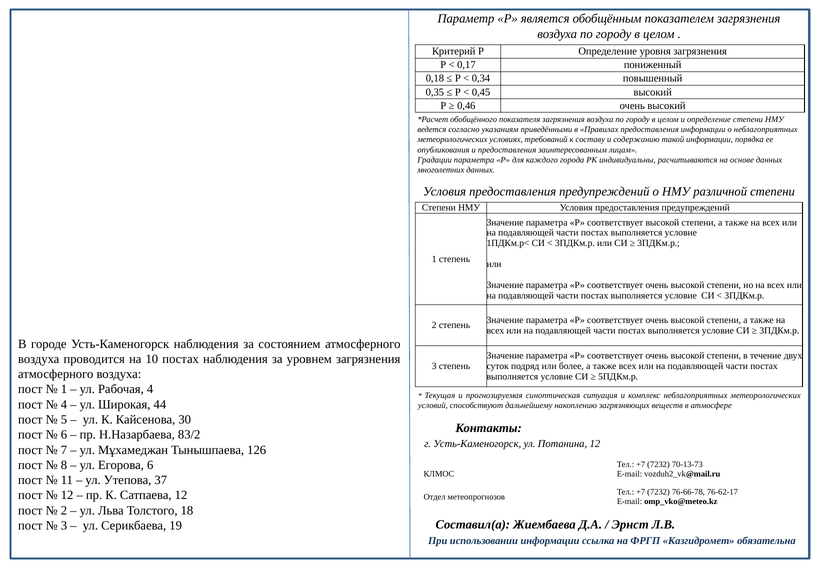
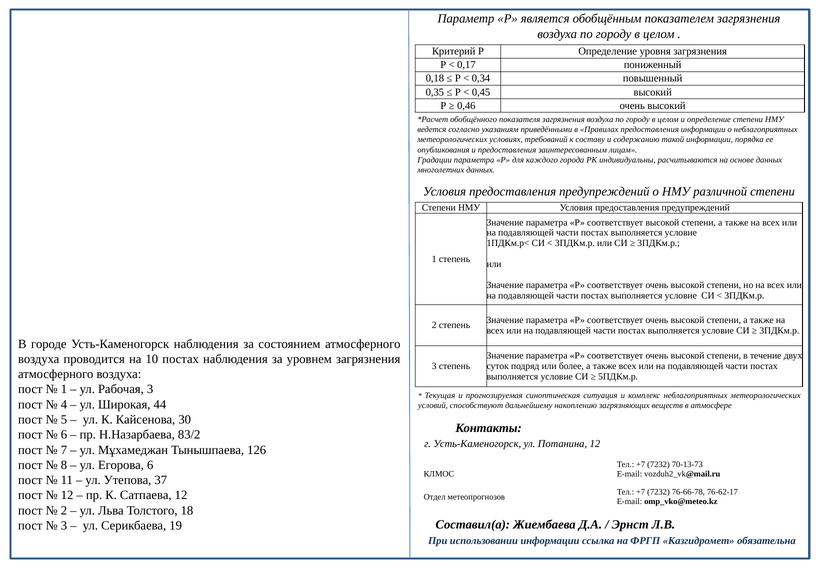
Рабочая 4: 4 -> 3
